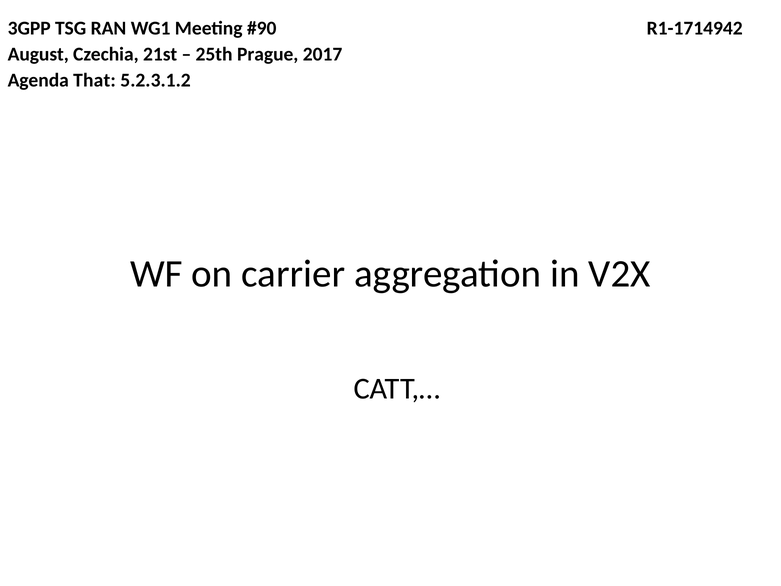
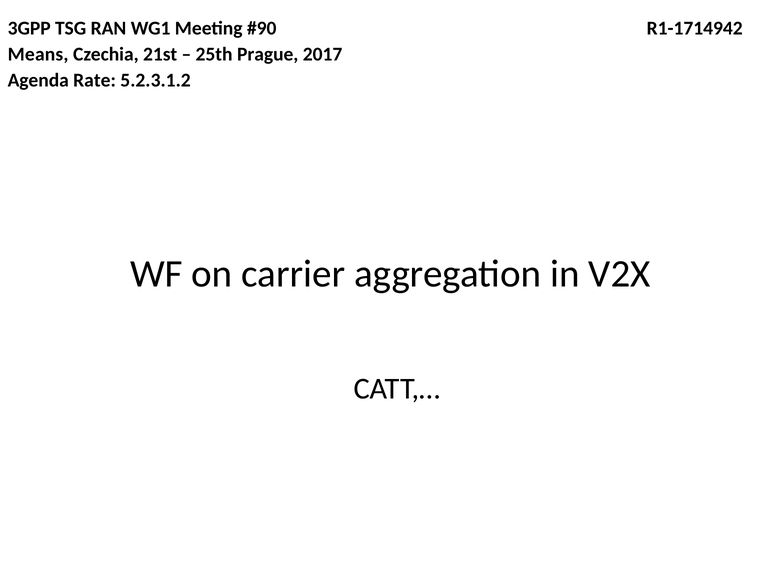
August: August -> Means
That: That -> Rate
